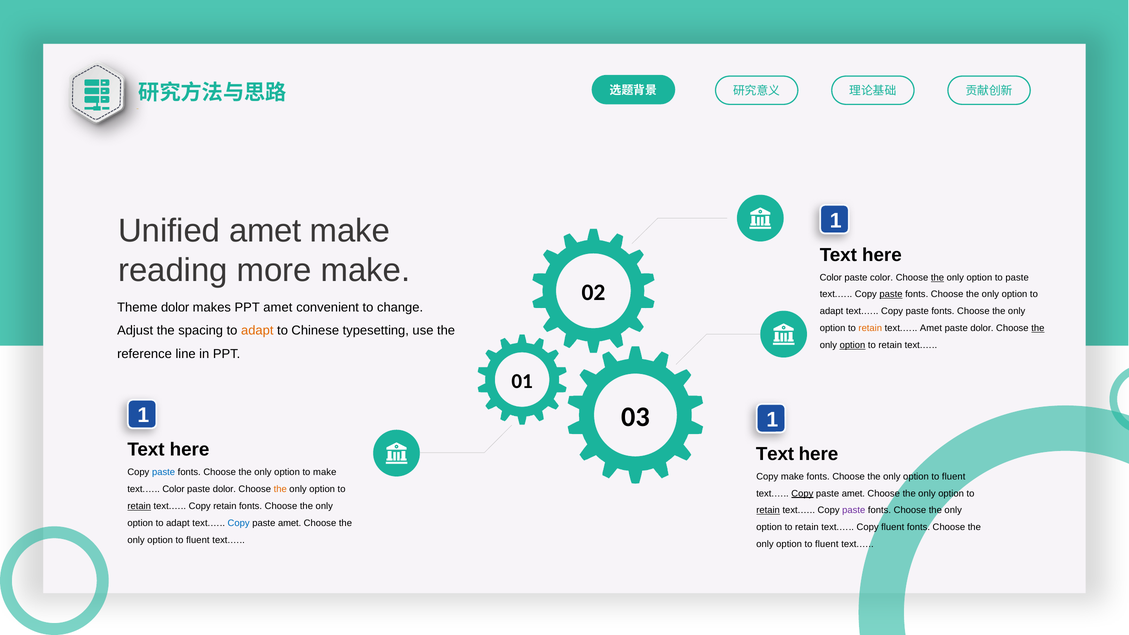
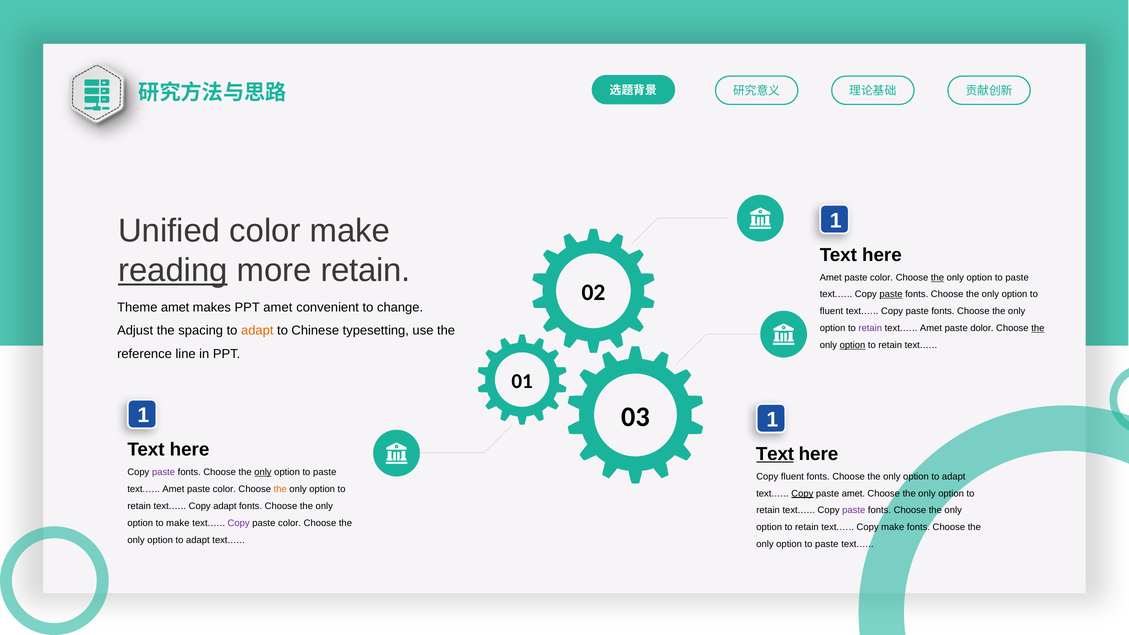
Unified amet: amet -> color
reading underline: none -> present
more make: make -> retain
Color at (831, 278): Color -> Amet
Theme dolor: dolor -> amet
adapt at (832, 311): adapt -> fluent
retain at (870, 328) colour: orange -> purple
Text at (775, 454) underline: none -> present
paste at (164, 472) colour: blue -> purple
only at (263, 472) underline: none -> present
make at (325, 472): make -> paste
Copy make: make -> fluent
fluent at (954, 477): fluent -> adapt
Color at (173, 489): Color -> Amet
dolor at (224, 489): dolor -> color
retain at (139, 506) underline: present -> none
Copy retain: retain -> adapt
retain at (768, 510) underline: present -> none
adapt at (178, 523): adapt -> make
Copy at (239, 523) colour: blue -> purple
amet at (290, 523): amet -> color
Copy fluent: fluent -> make
fluent at (198, 540): fluent -> adapt
fluent at (827, 544): fluent -> paste
